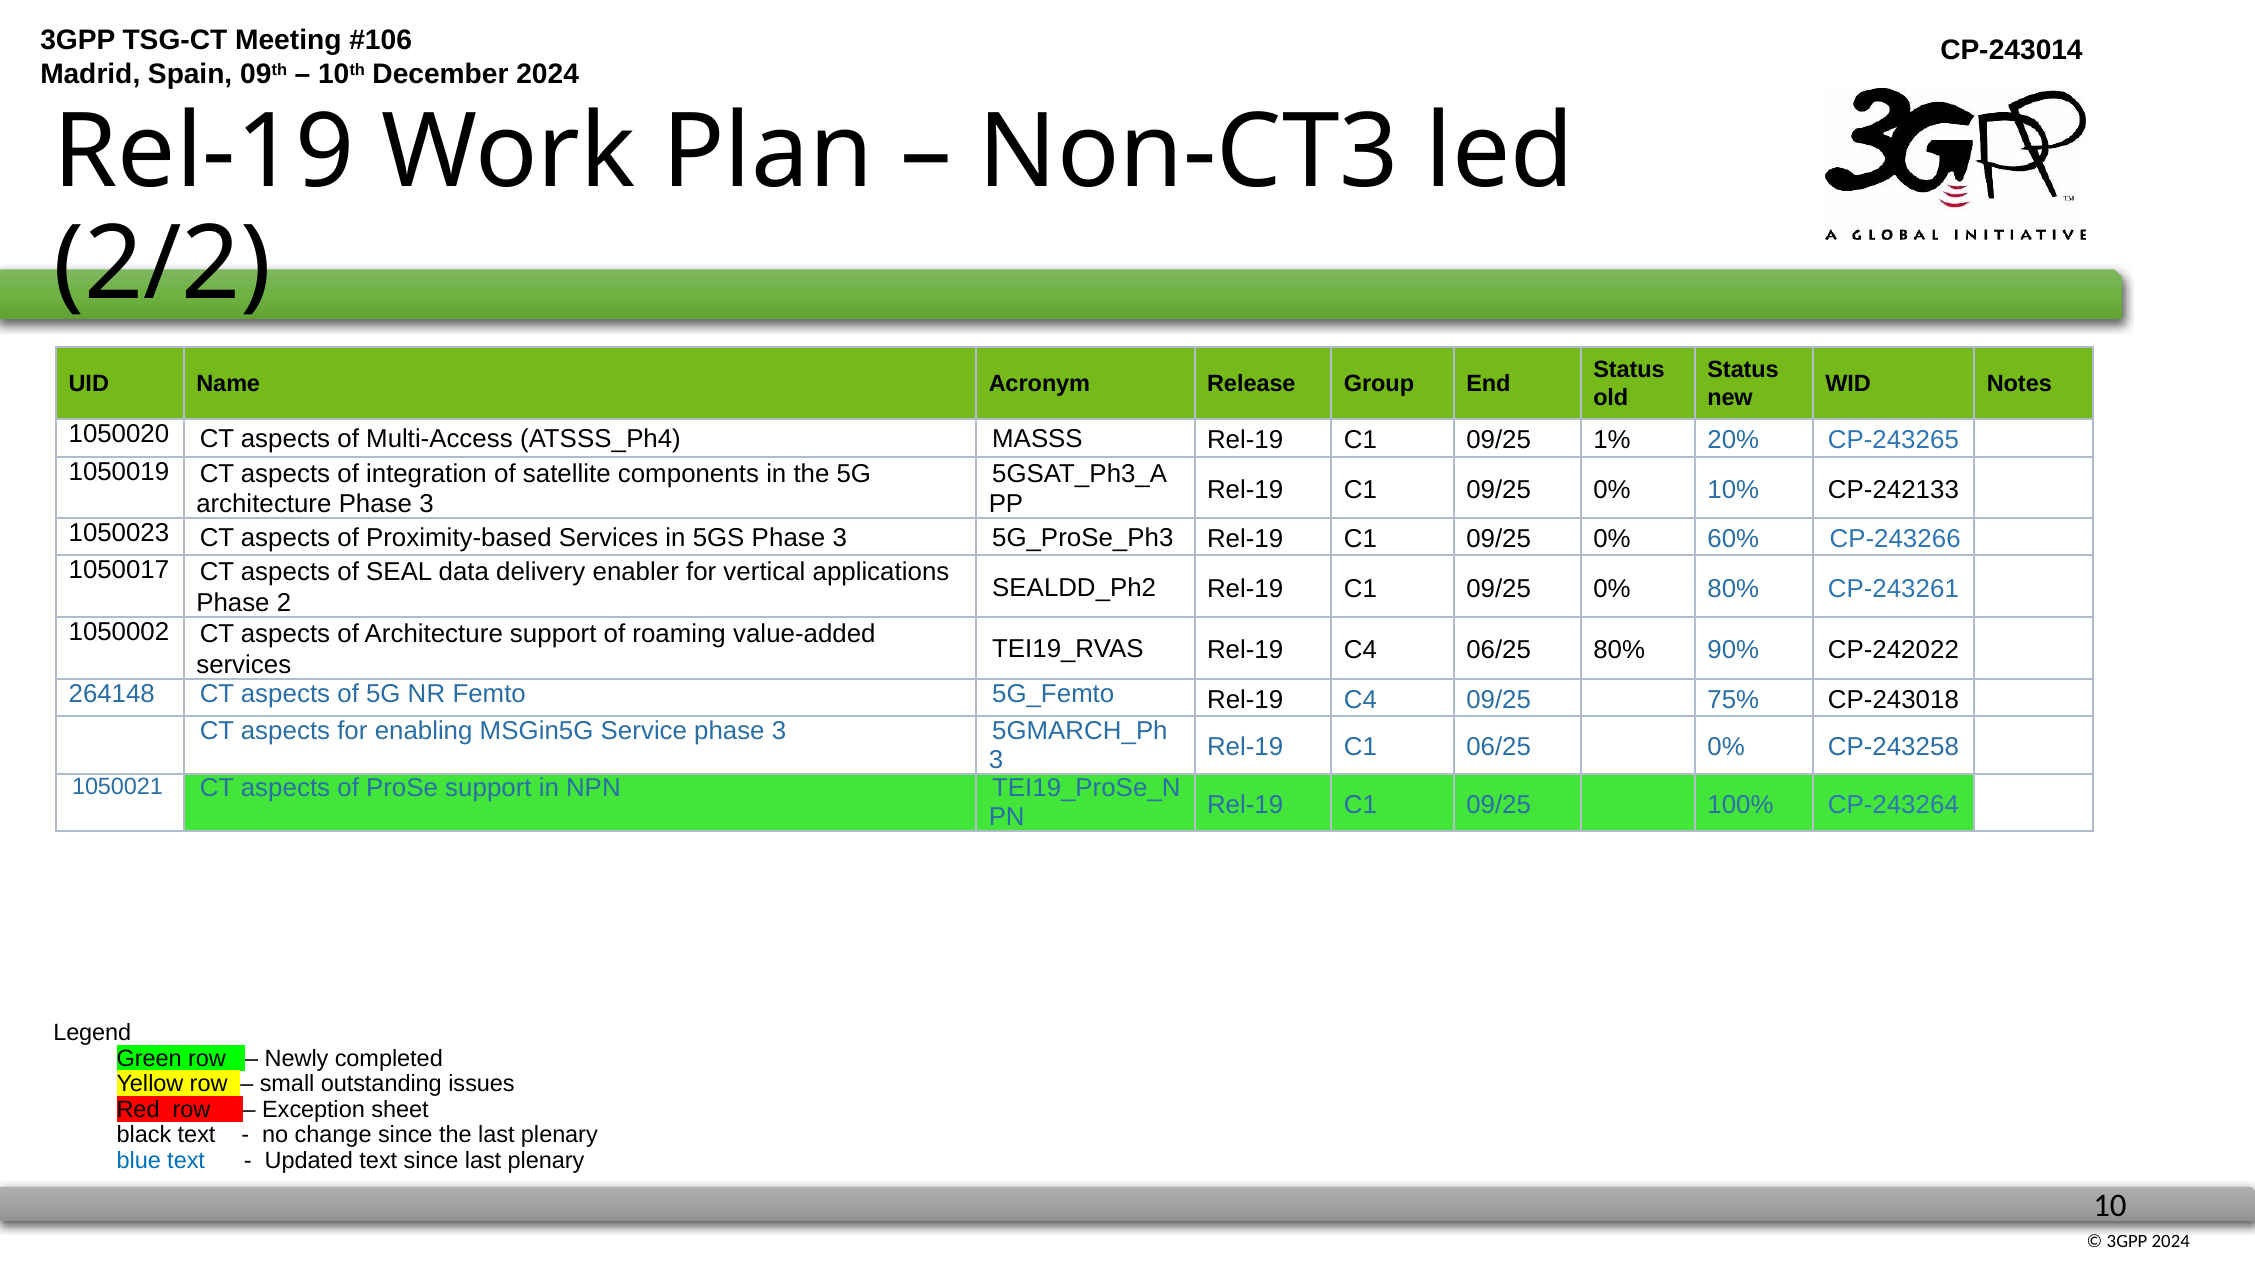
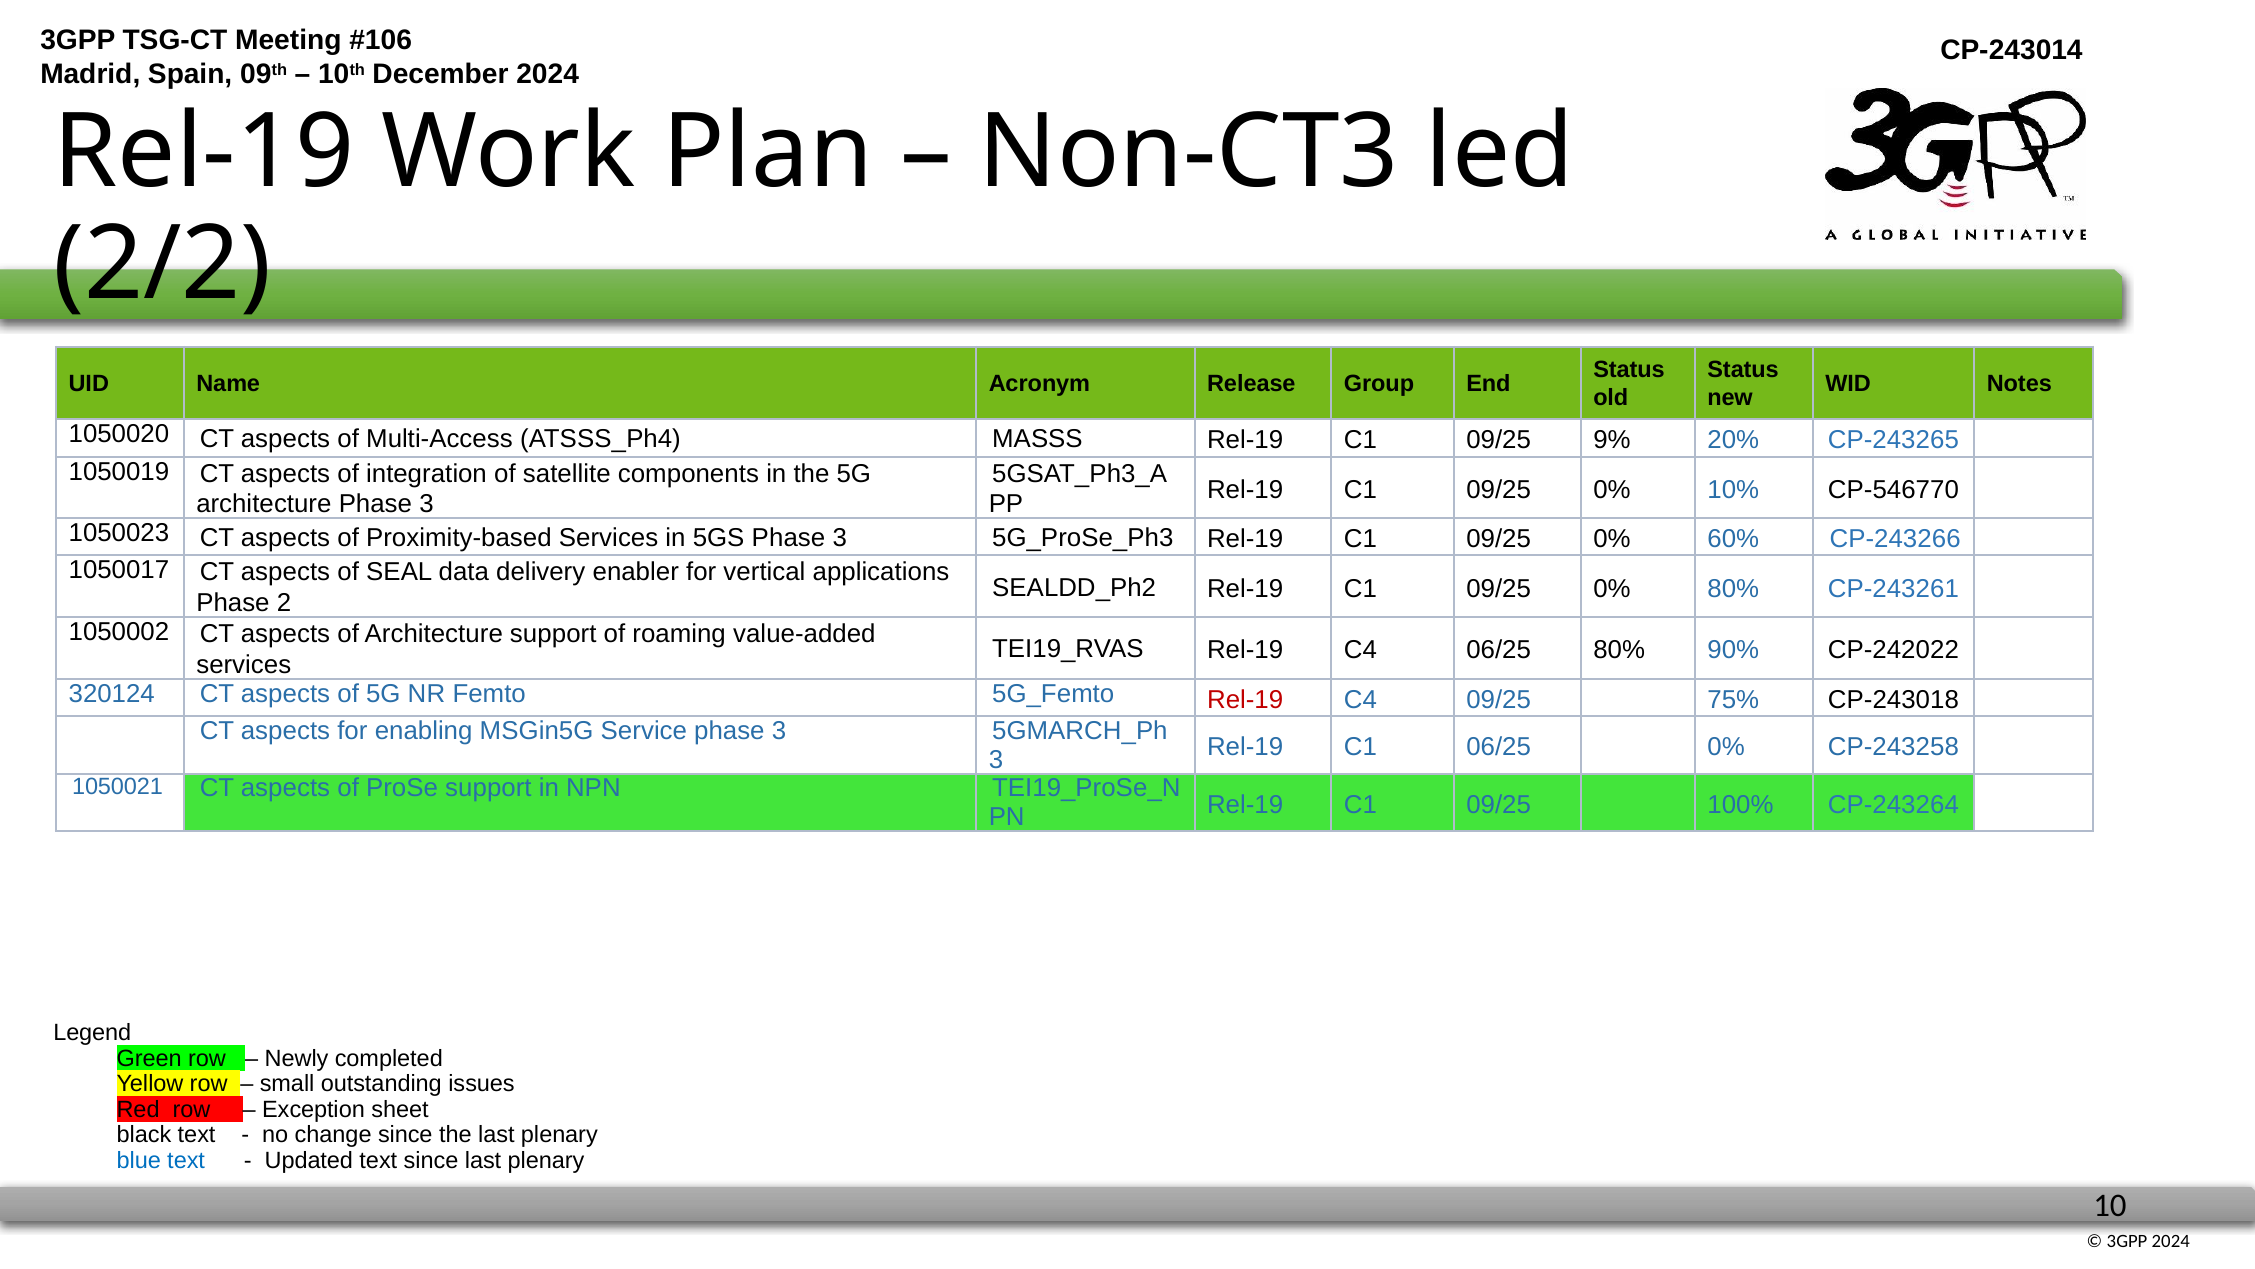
1%: 1% -> 9%
CP-242133: CP-242133 -> CP-546770
264148: 264148 -> 320124
Rel-19 at (1245, 699) colour: black -> red
